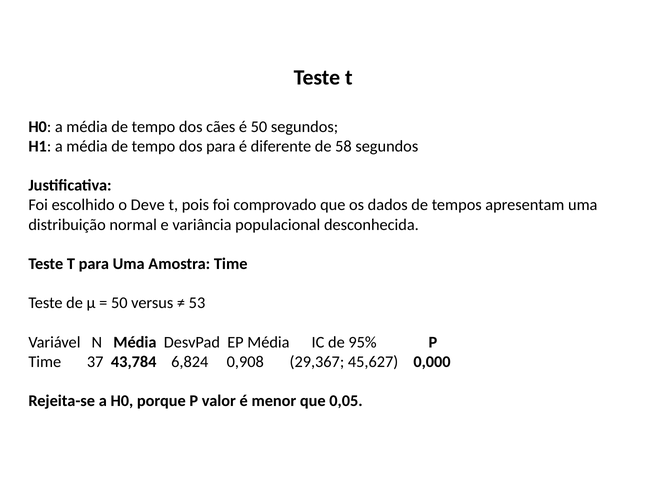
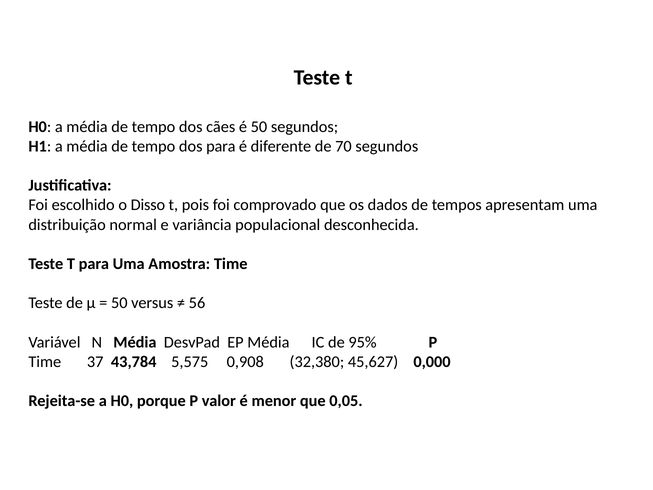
58: 58 -> 70
Deve: Deve -> Disso
53: 53 -> 56
6,824: 6,824 -> 5,575
29,367: 29,367 -> 32,380
